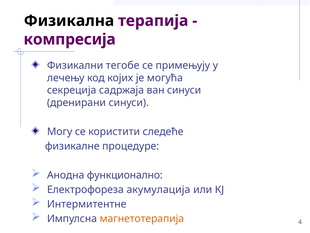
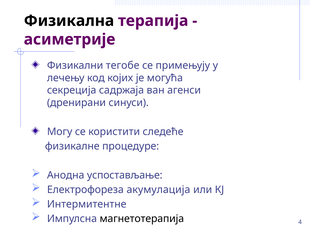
компресија: компресија -> асиметрије
ван синуси: синуси -> агенси
функционално: функционално -> успостављање
магнетотерапија colour: orange -> black
